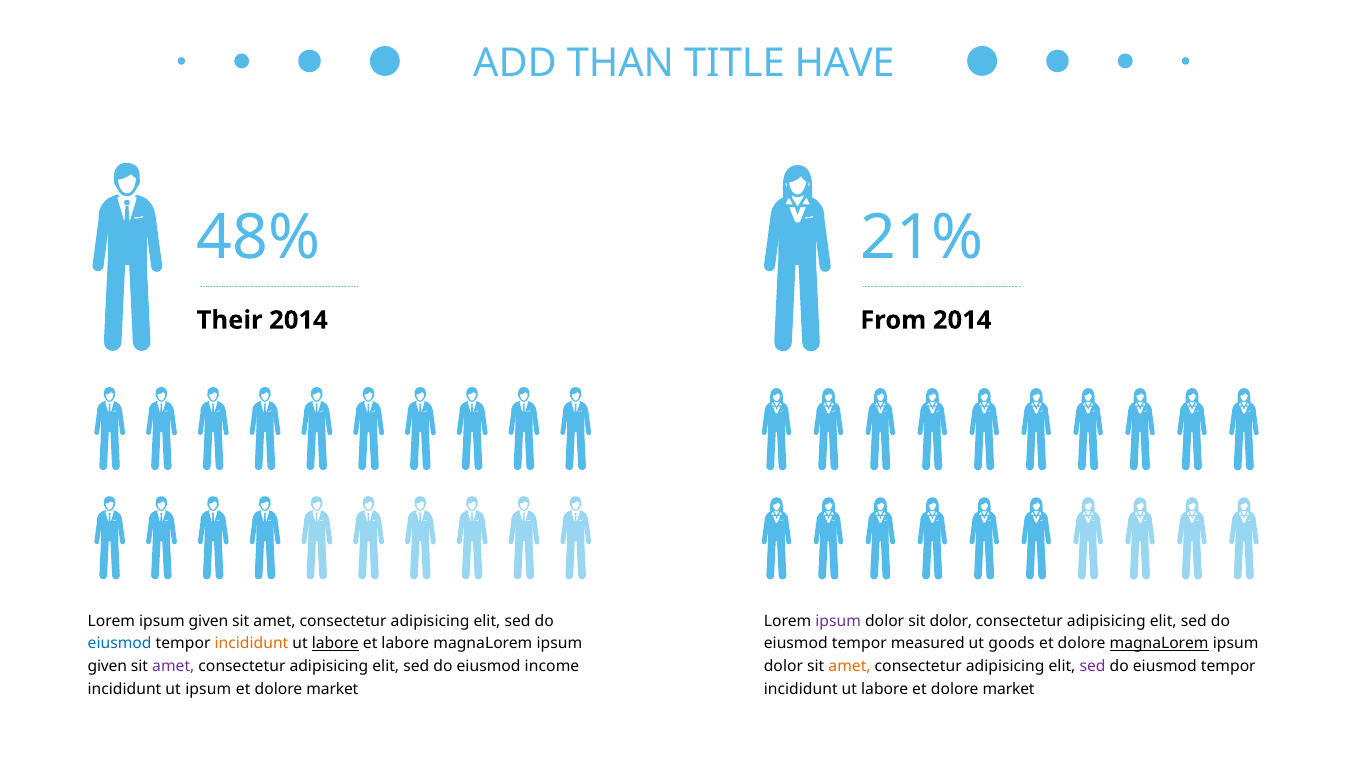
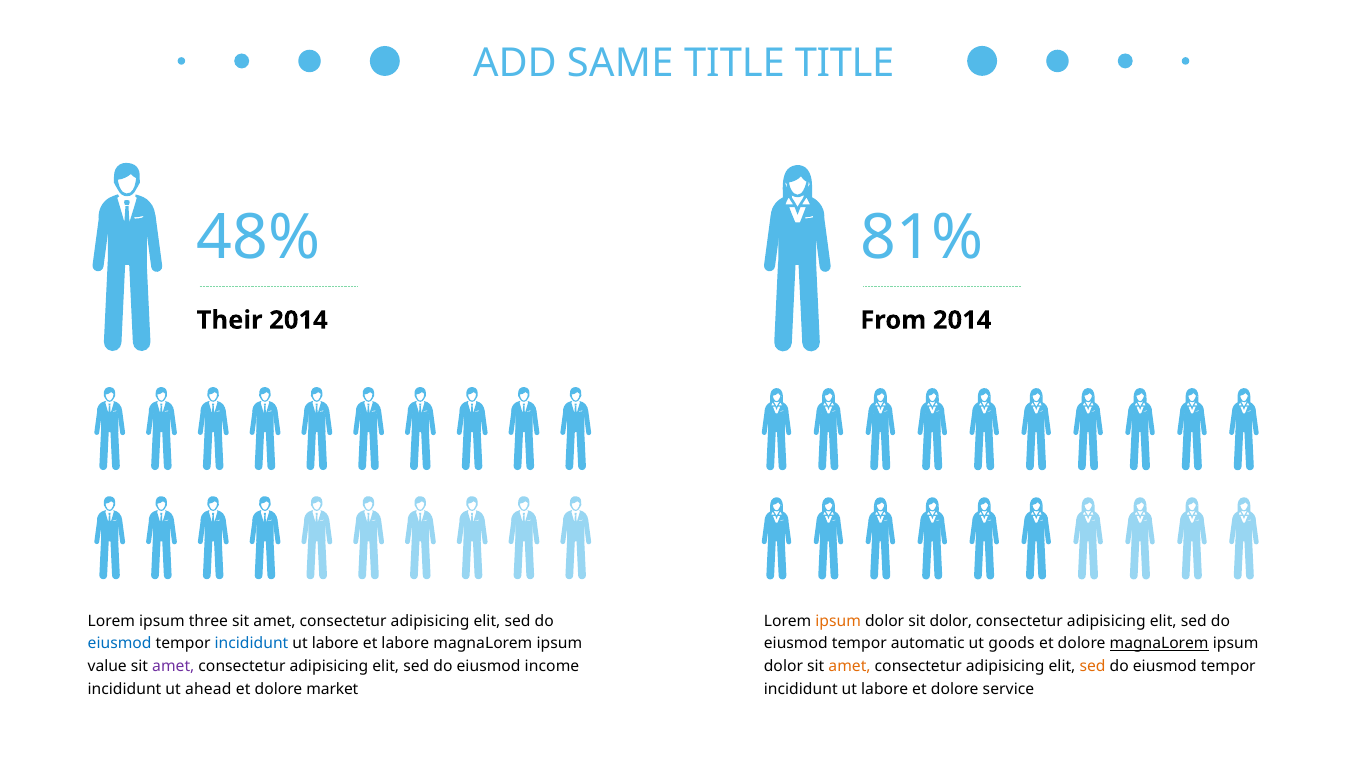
THAN: THAN -> SAME
TITLE HAVE: HAVE -> TITLE
21%: 21% -> 81%
Lorem ipsum given: given -> three
ipsum at (838, 621) colour: purple -> orange
incididunt at (251, 644) colour: orange -> blue
labore at (335, 644) underline: present -> none
measured: measured -> automatic
given at (107, 666): given -> value
sed at (1093, 666) colour: purple -> orange
ut ipsum: ipsum -> ahead
labore et dolore market: market -> service
